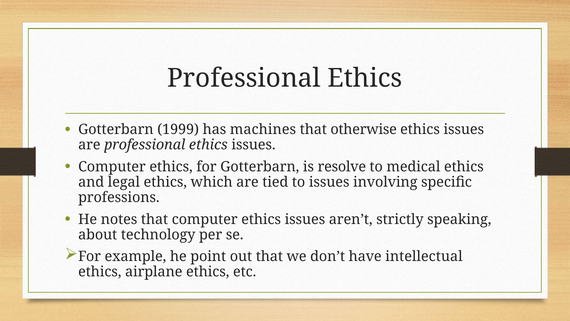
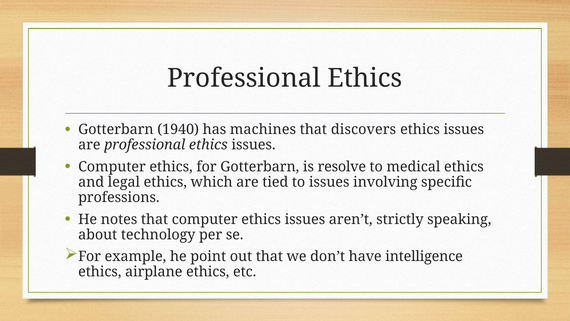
1999: 1999 -> 1940
otherwise: otherwise -> discovers
intellectual: intellectual -> intelligence
